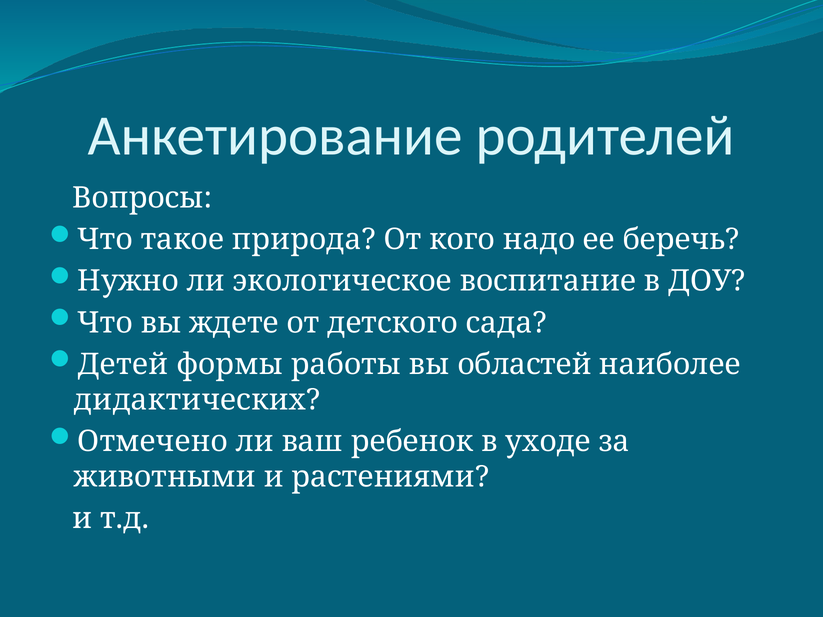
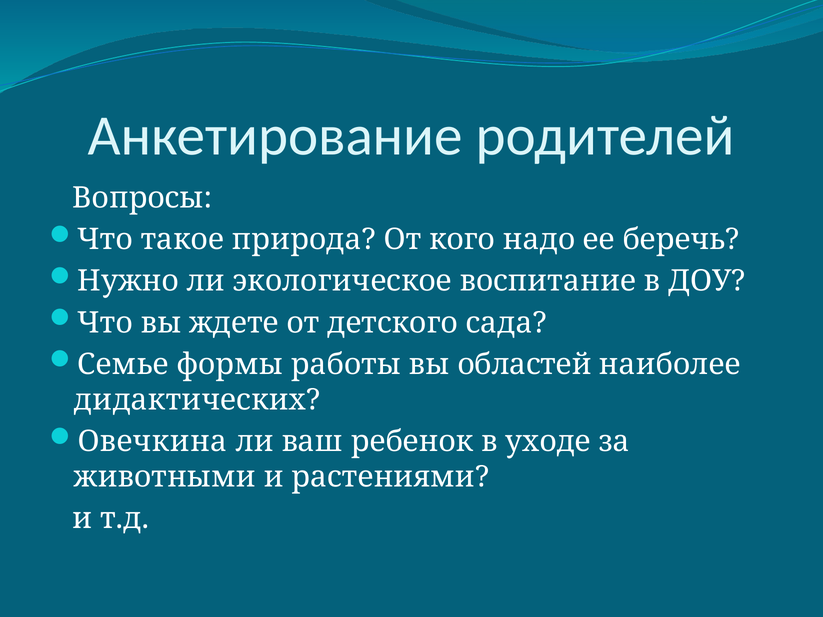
Детей: Детей -> Семье
Отмечено: Отмечено -> Овечкина
